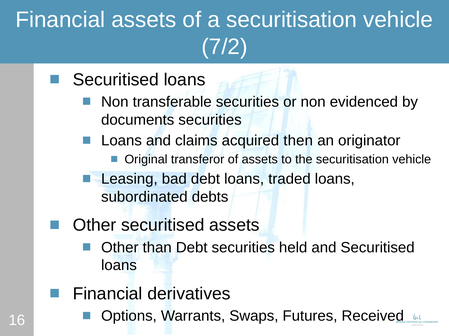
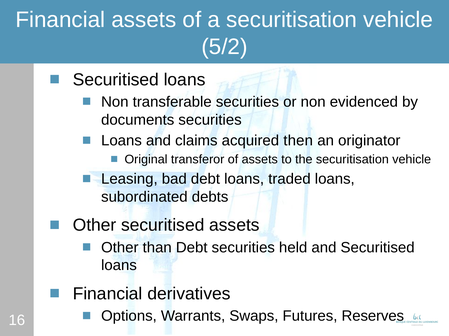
7/2: 7/2 -> 5/2
Received: Received -> Reserves
